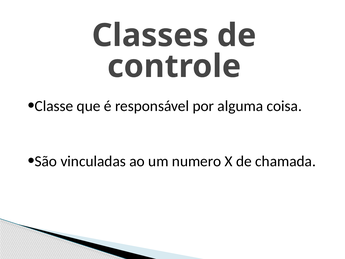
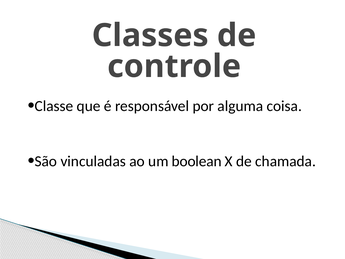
numero: numero -> boolean
